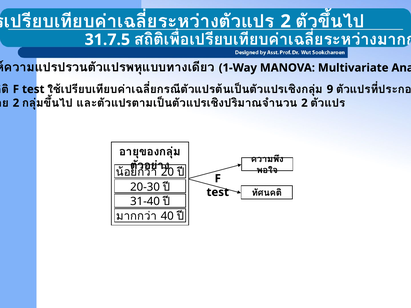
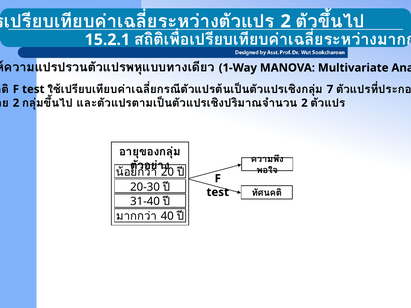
31.7.5: 31.7.5 -> 15.2.1
9: 9 -> 7
